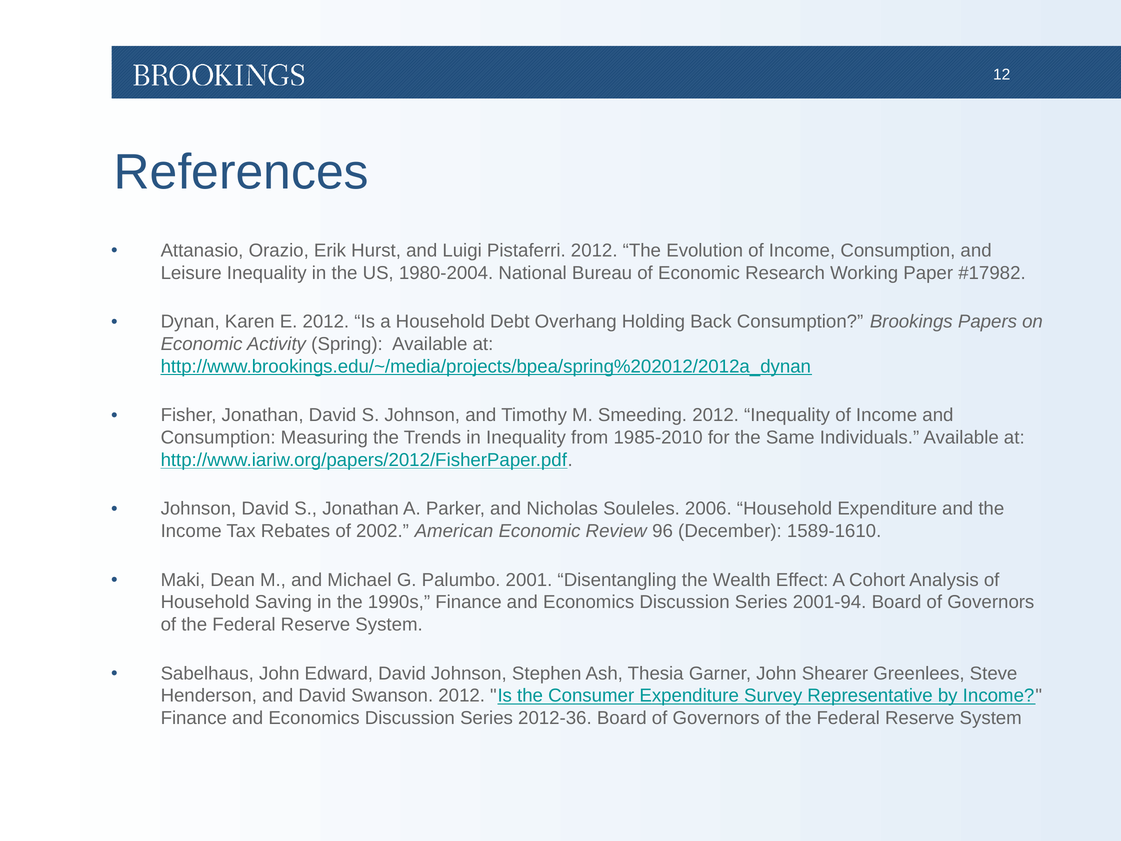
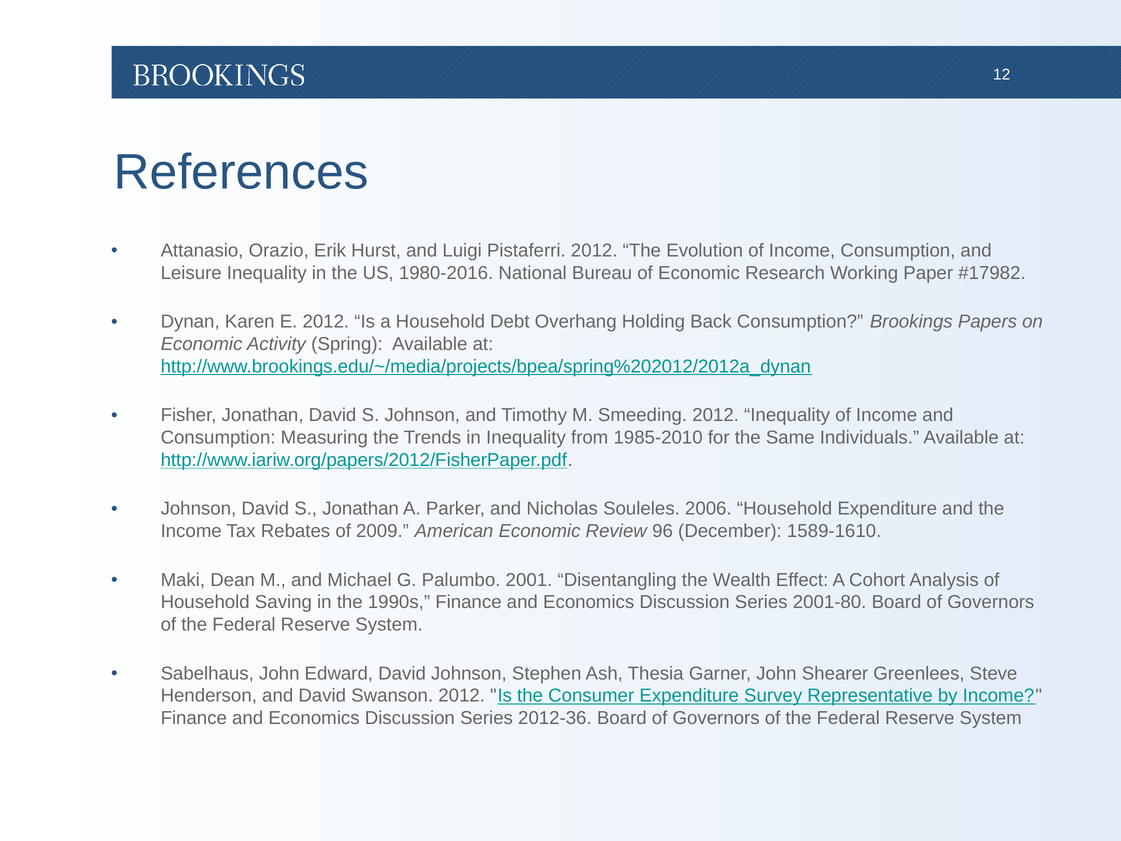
1980-2004: 1980-2004 -> 1980-2016
2002: 2002 -> 2009
2001-94: 2001-94 -> 2001-80
